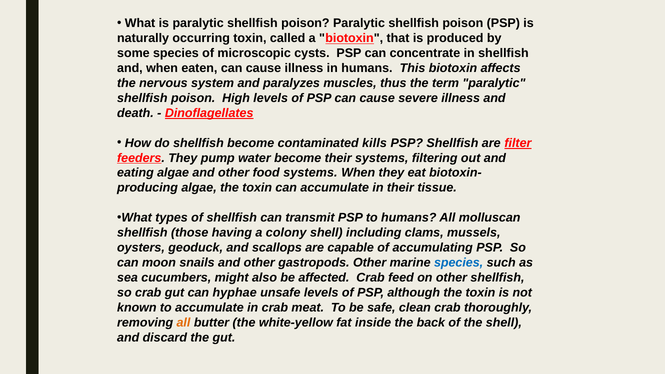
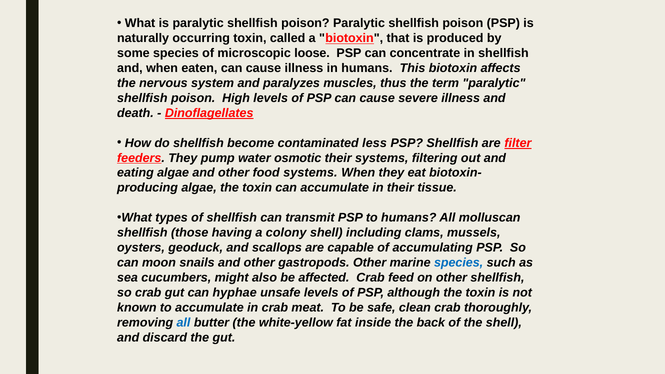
cysts: cysts -> loose
kills: kills -> less
water become: become -> osmotic
all at (183, 323) colour: orange -> blue
